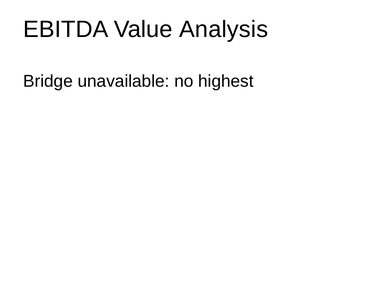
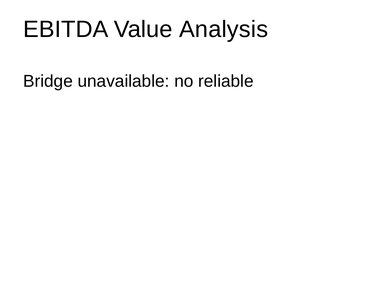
highest: highest -> reliable
